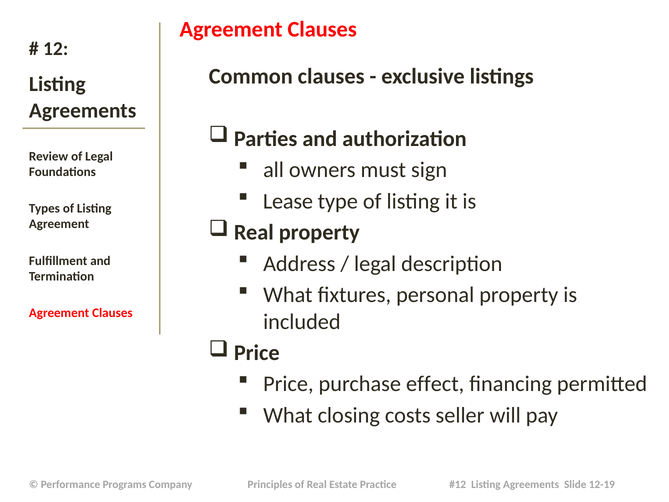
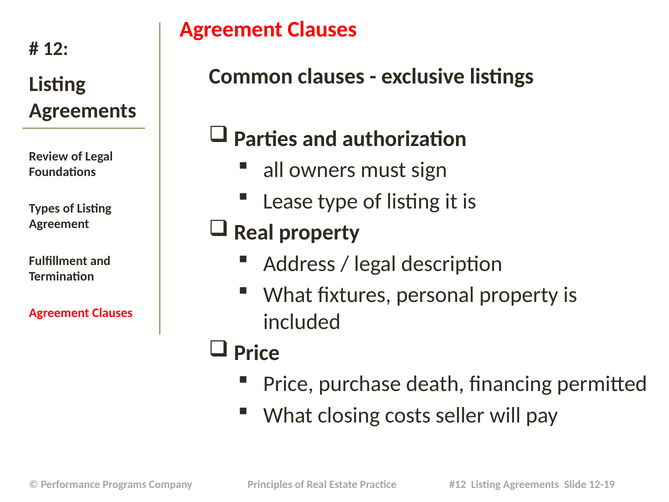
effect: effect -> death
